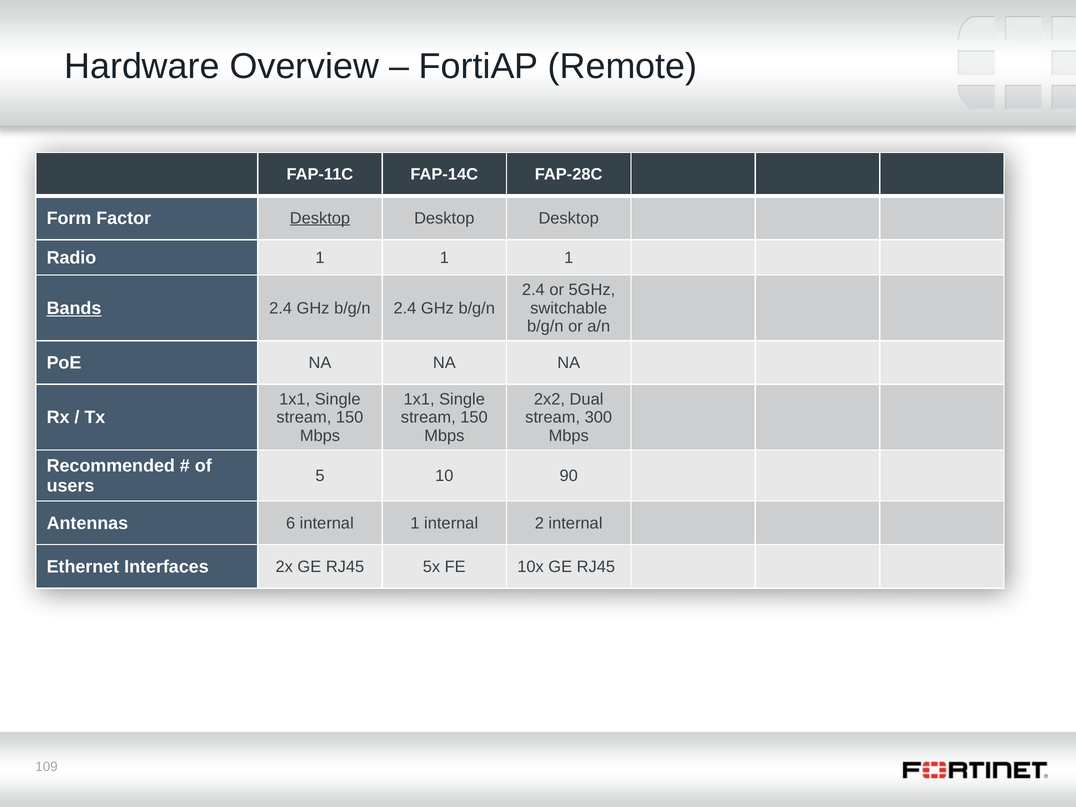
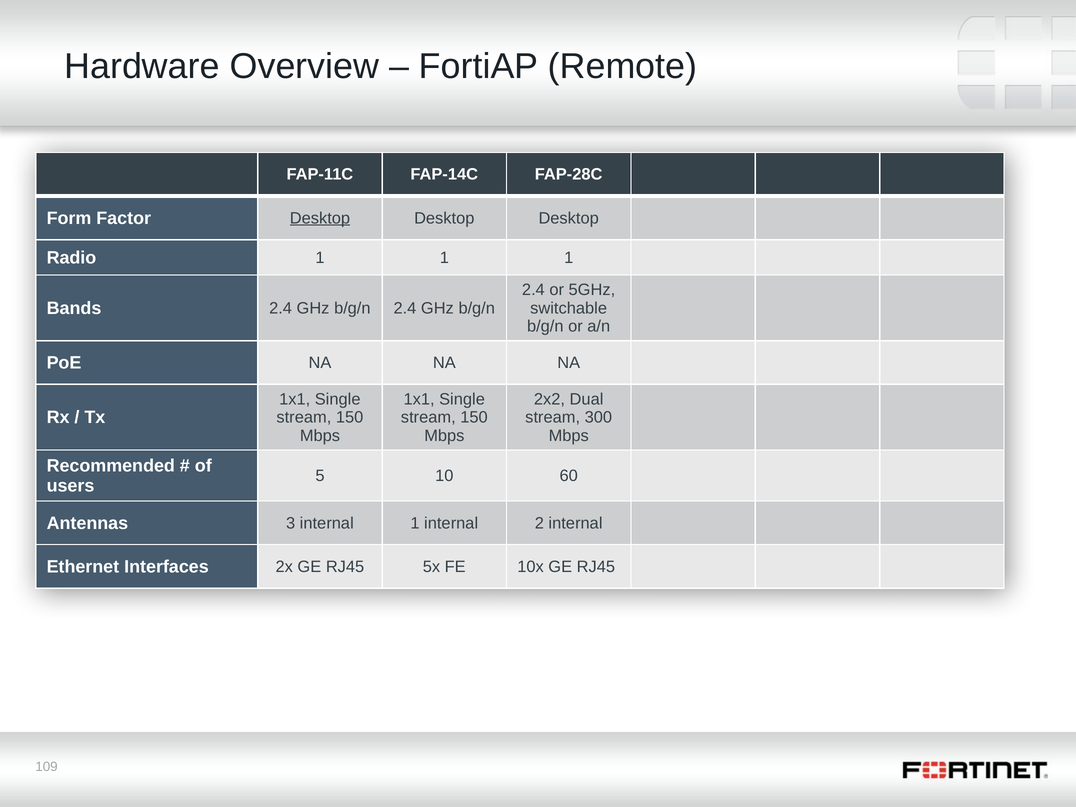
Bands underline: present -> none
90: 90 -> 60
6: 6 -> 3
